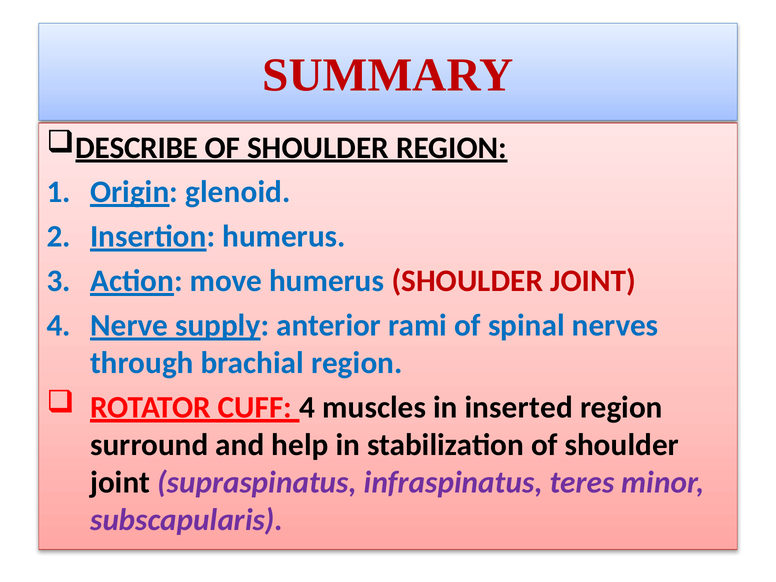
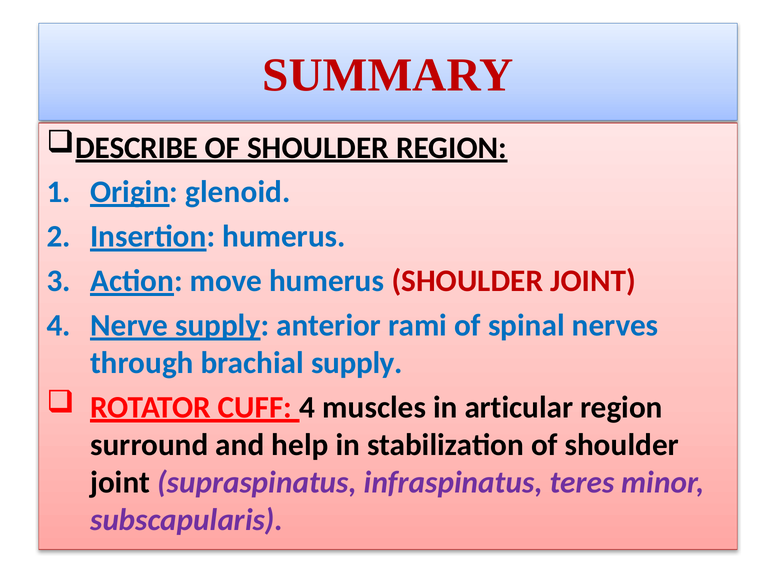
brachial region: region -> supply
inserted: inserted -> articular
